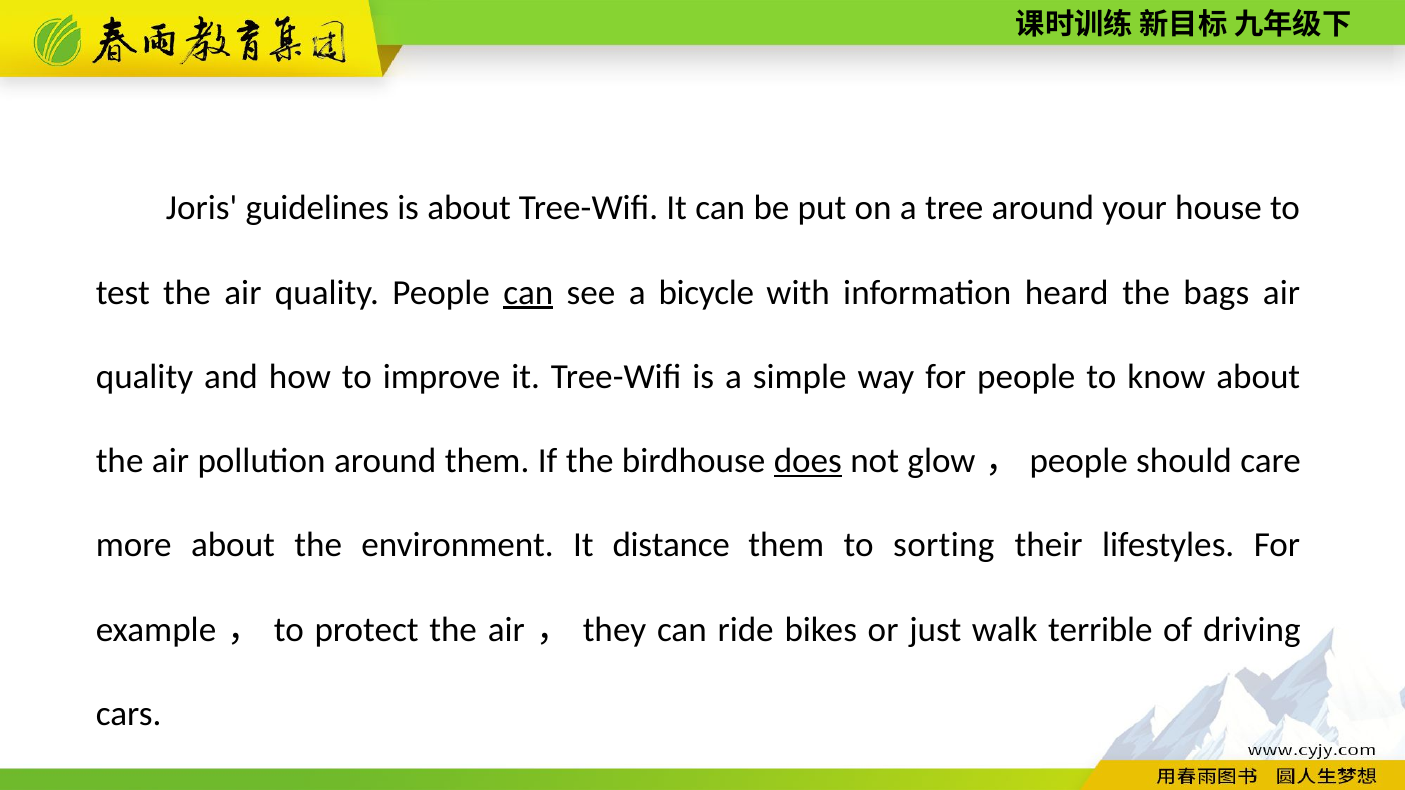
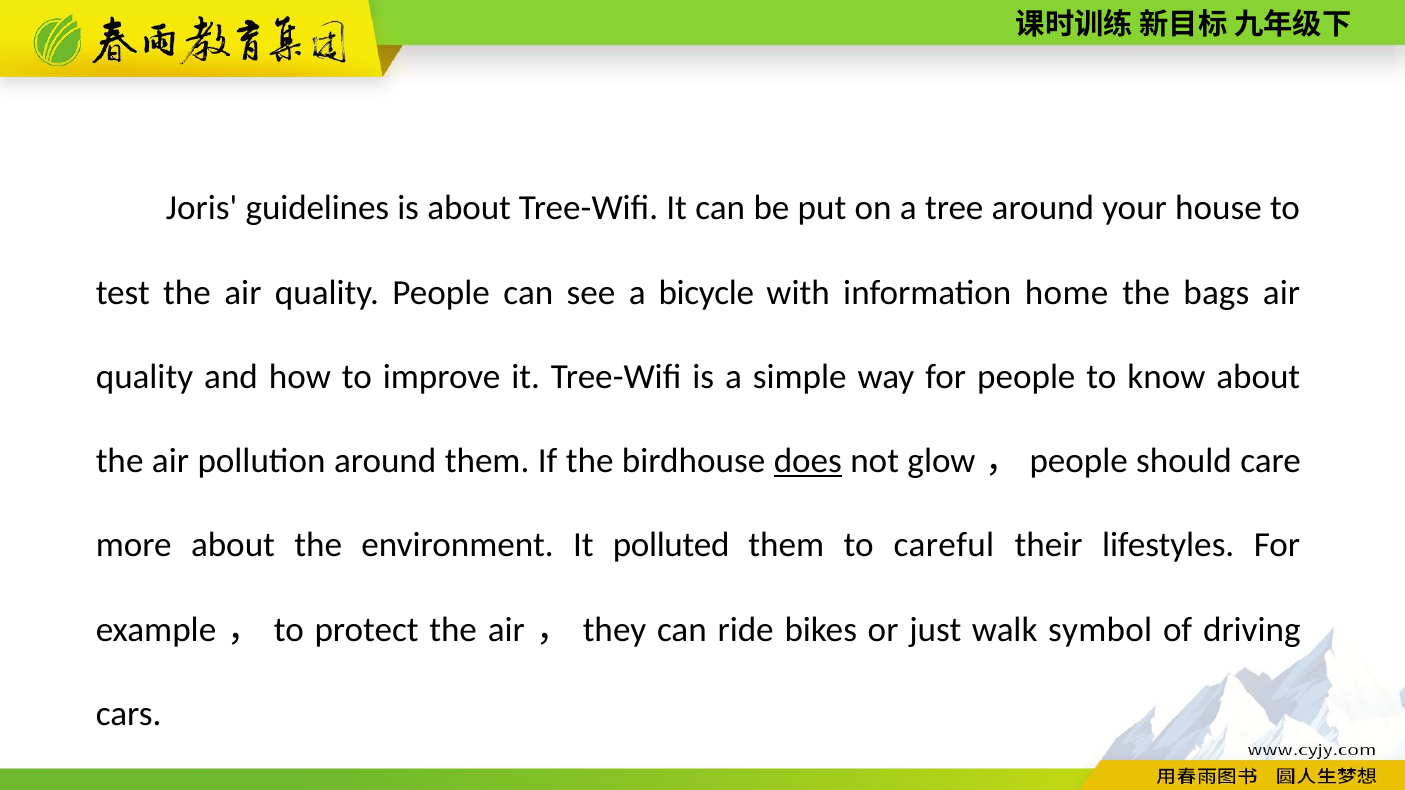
can at (528, 293) underline: present -> none
heard: heard -> home
distance: distance -> polluted
sorting: sorting -> careful
terrible: terrible -> symbol
